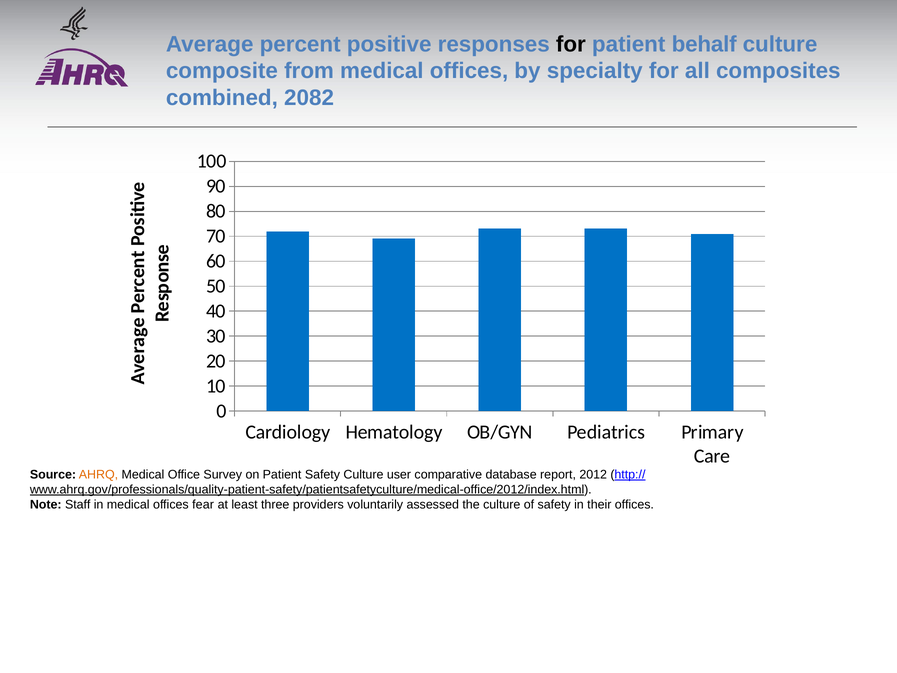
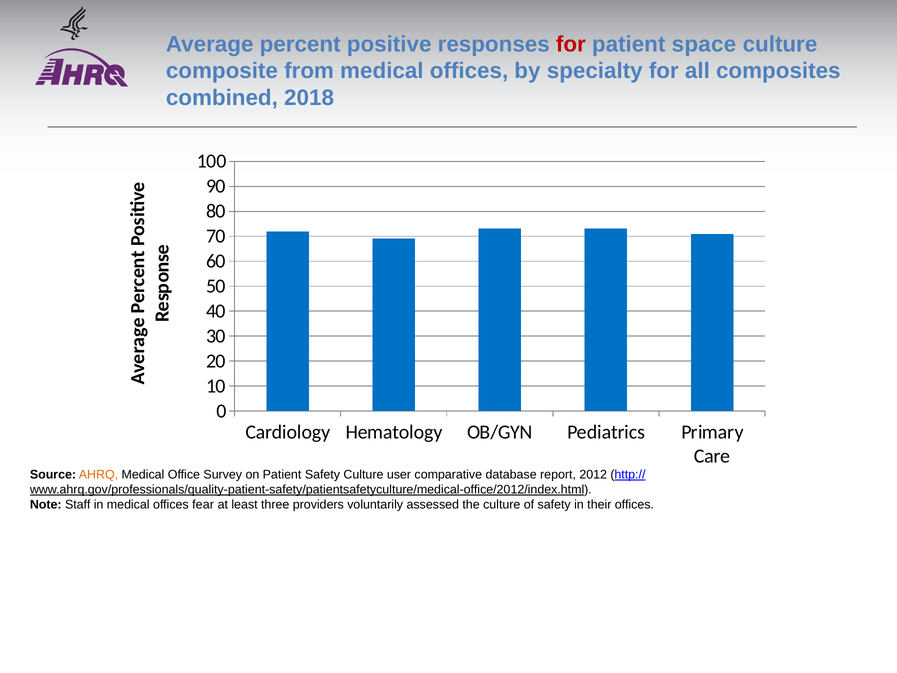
for at (571, 44) colour: black -> red
behalf: behalf -> space
2082: 2082 -> 2018
